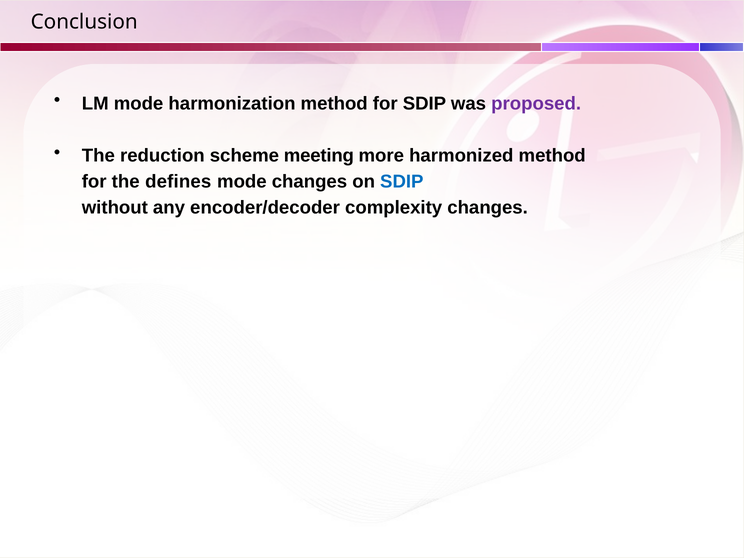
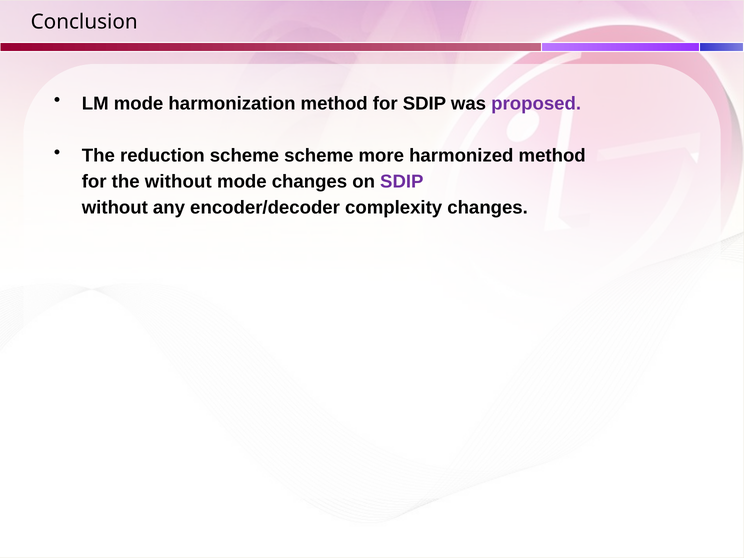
scheme meeting: meeting -> scheme
the defines: defines -> without
SDIP at (402, 182) colour: blue -> purple
